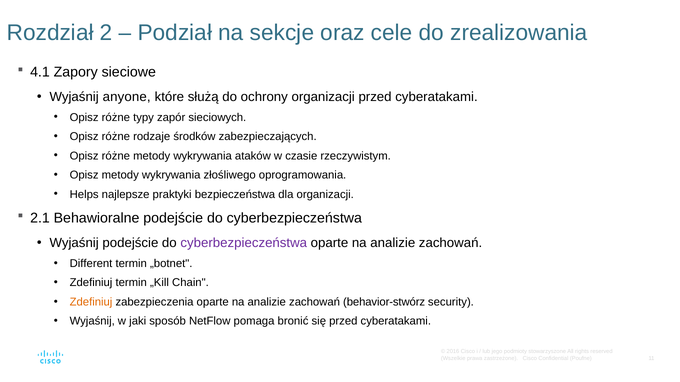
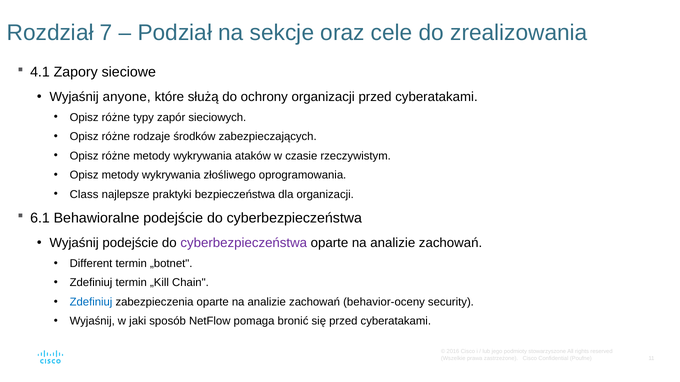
2: 2 -> 7
Helps: Helps -> Class
2.1: 2.1 -> 6.1
Zdefiniuj at (91, 302) colour: orange -> blue
behavior-stwórz: behavior-stwórz -> behavior-oceny
